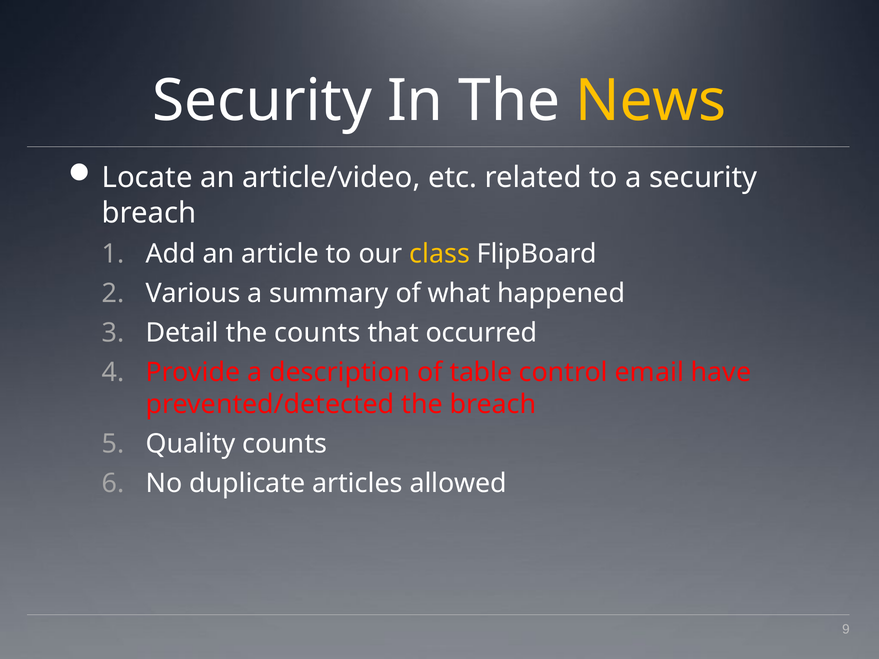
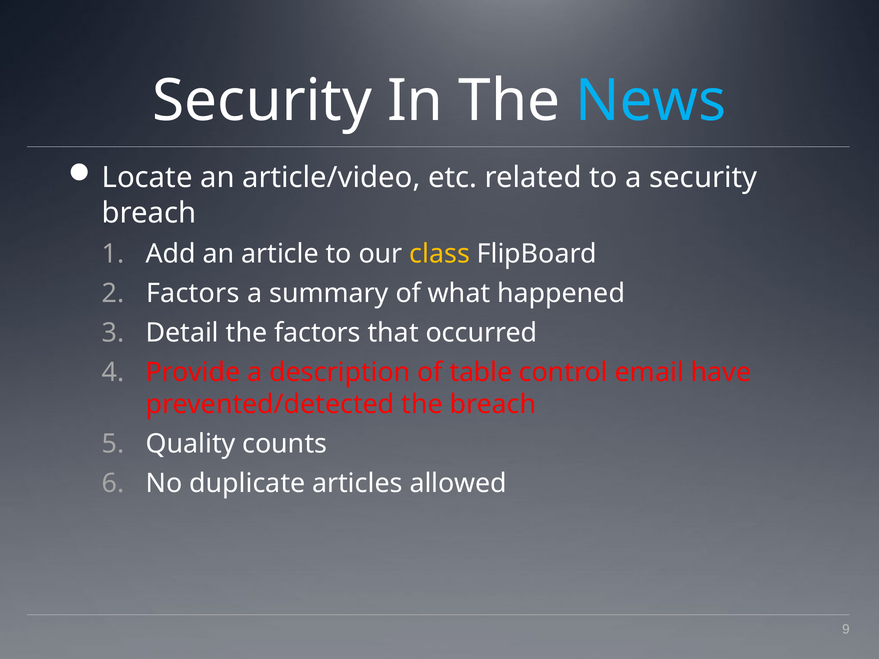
News colour: yellow -> light blue
Various at (193, 293): Various -> Factors
the counts: counts -> factors
